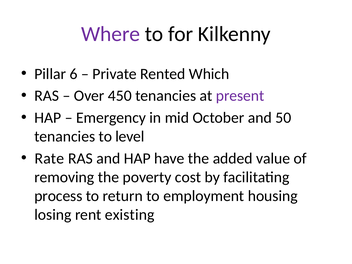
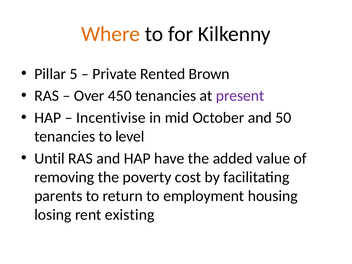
Where colour: purple -> orange
6: 6 -> 5
Which: Which -> Brown
Emergency: Emergency -> Incentivise
Rate: Rate -> Until
process: process -> parents
